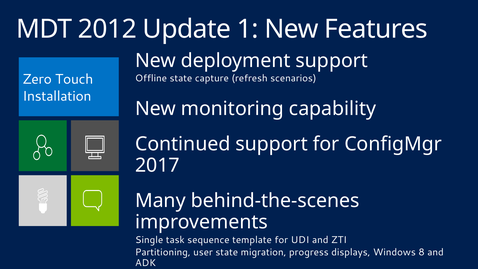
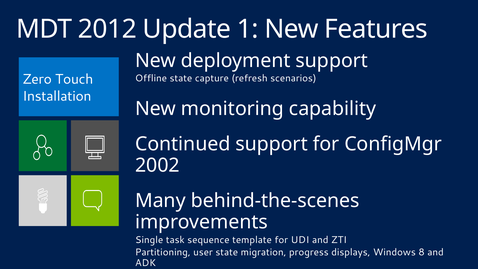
2017: 2017 -> 2002
